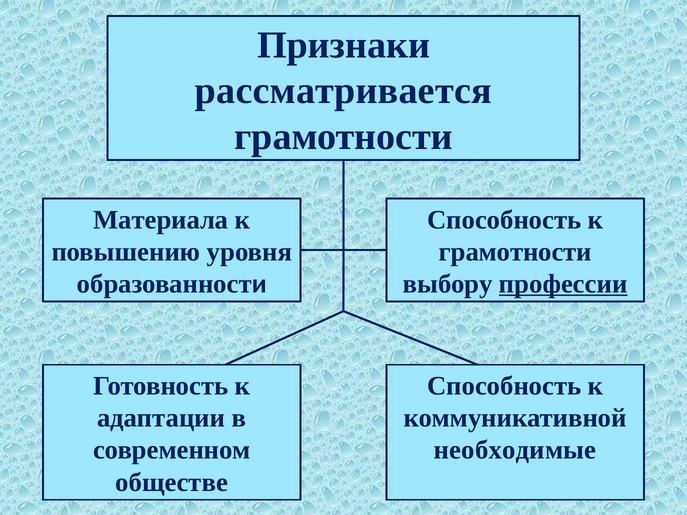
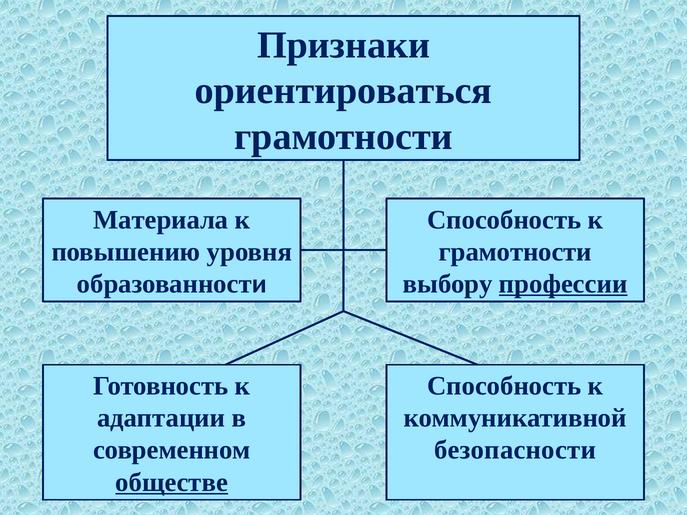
рассматривается: рассматривается -> ориентироваться
необходимые: необходимые -> безопасности
обществе underline: none -> present
